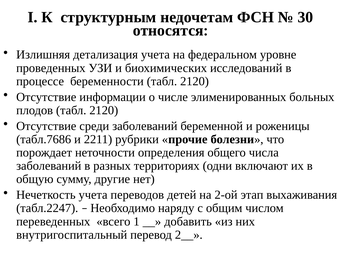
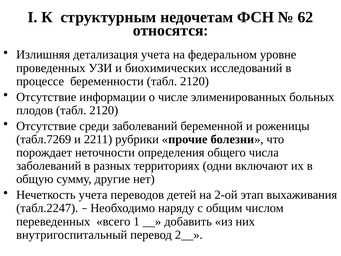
30: 30 -> 62
табл.7686: табл.7686 -> табл.7269
